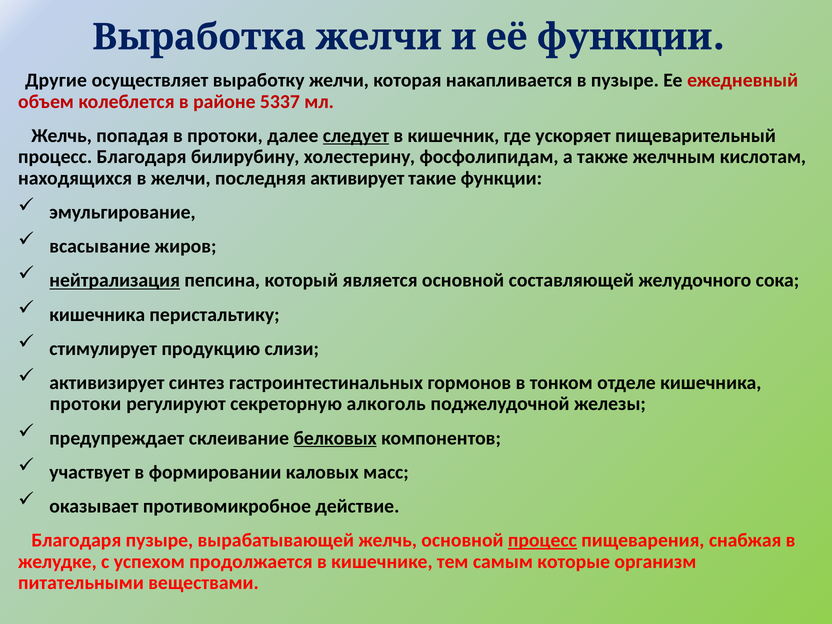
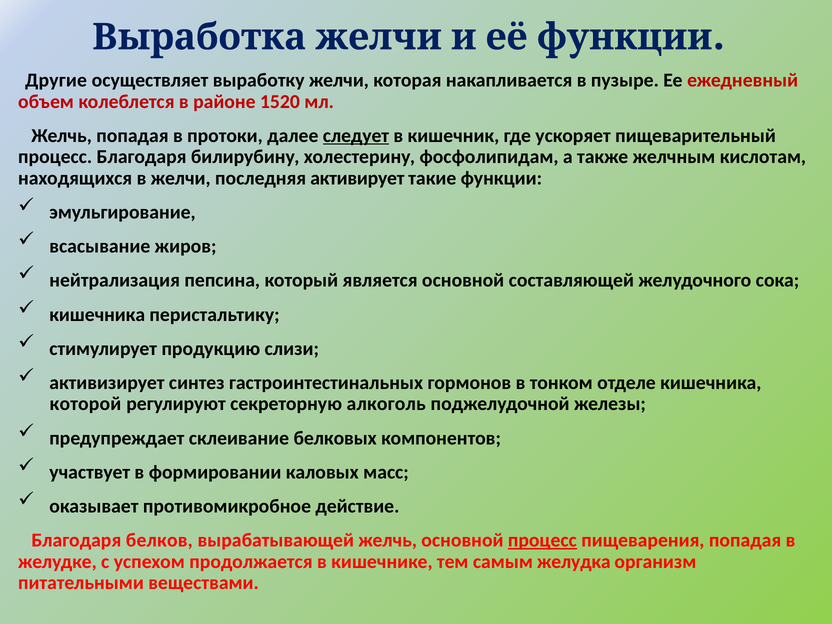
5337: 5337 -> 1520
нейтрализация underline: present -> none
протоки at (85, 404): протоки -> которой
белковых underline: present -> none
Благодаря пузыре: пузыре -> белков
пищеварения снабжая: снабжая -> попадая
которые: которые -> желудка
